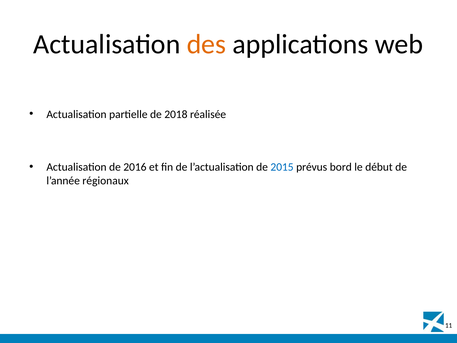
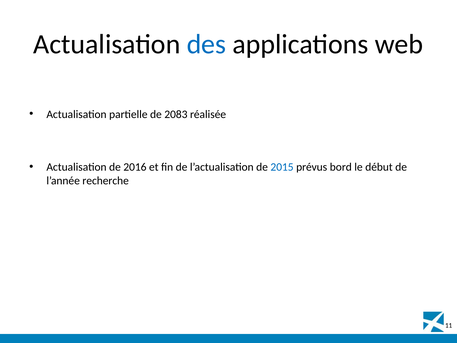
des colour: orange -> blue
2018: 2018 -> 2083
régionaux: régionaux -> recherche
